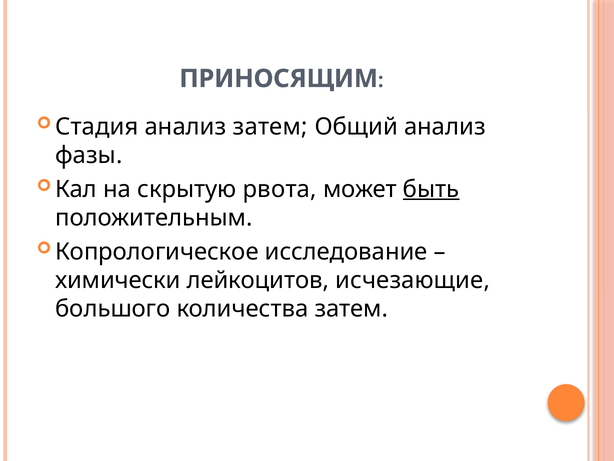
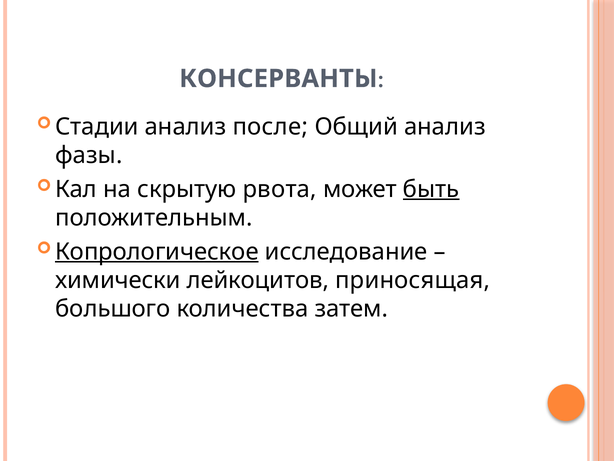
ПРИНОСЯЩИМ: ПРИНОСЯЩИМ -> КОНСЕРВАНТЫ
Стадия: Стадия -> Стадии
анализ затем: затем -> после
Копрологическое underline: none -> present
исчезающие: исчезающие -> приносящая
